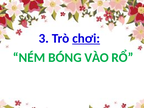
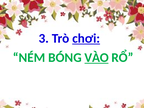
VÀO underline: none -> present
